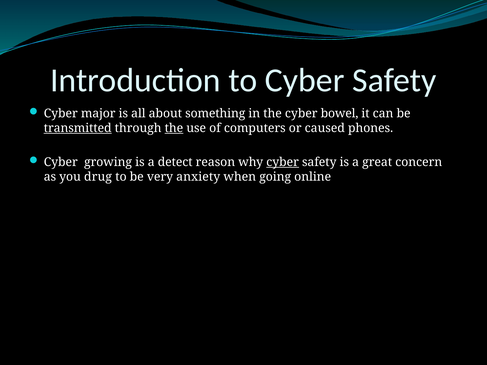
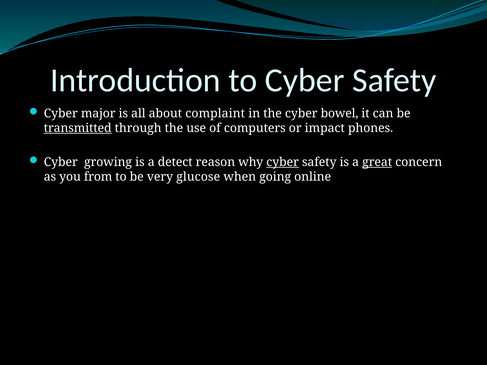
something: something -> complaint
the at (174, 128) underline: present -> none
caused: caused -> impact
great underline: none -> present
drug: drug -> from
anxiety: anxiety -> glucose
